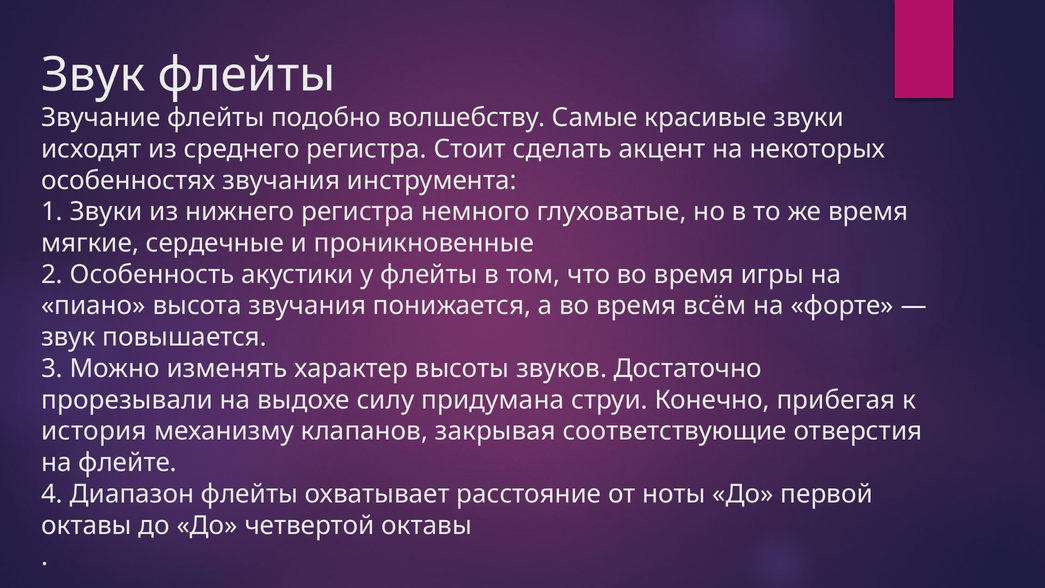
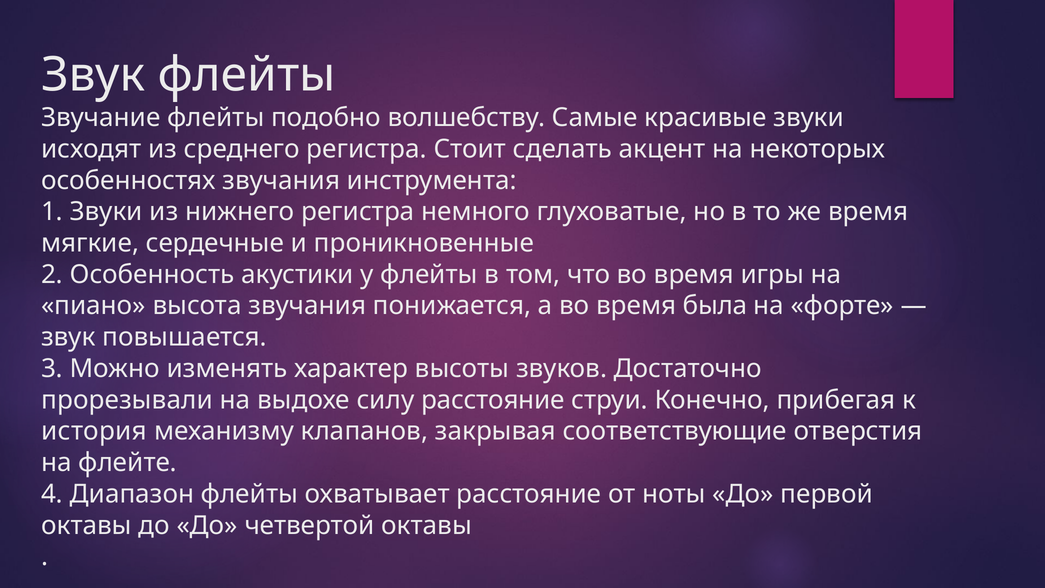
всём: всём -> была
силу придумана: придумана -> расстояние
